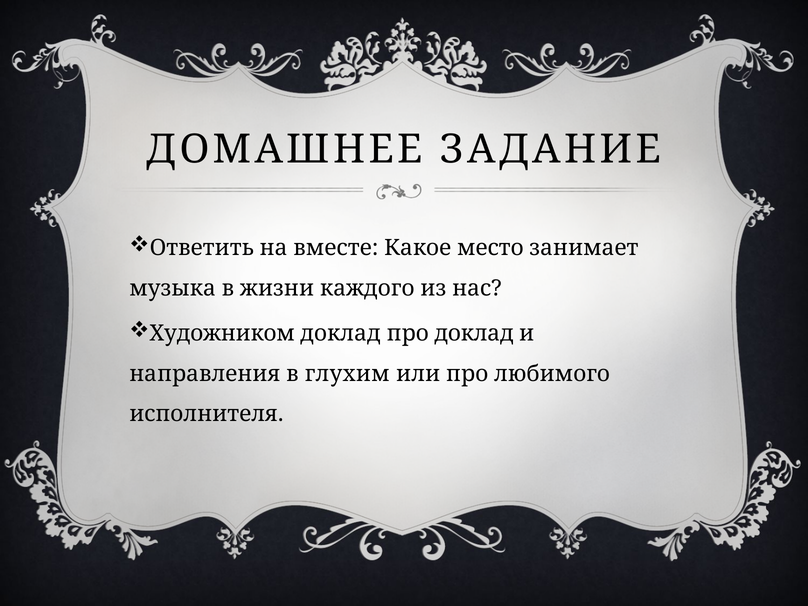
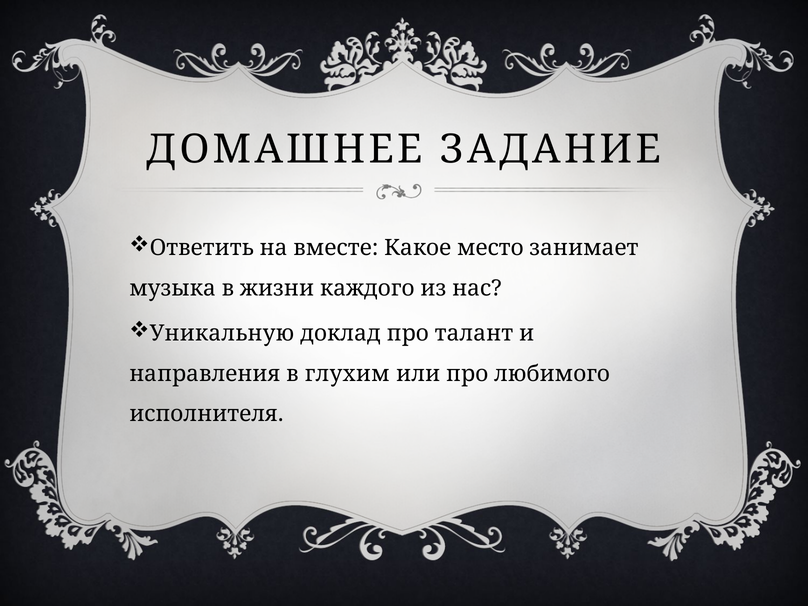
Художником: Художником -> Уникальную
про доклад: доклад -> талант
